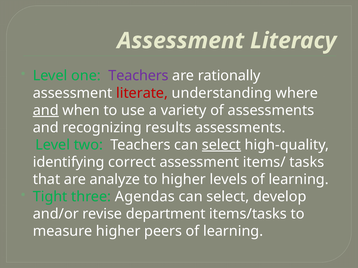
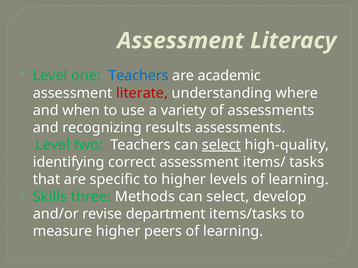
Teachers at (138, 76) colour: purple -> blue
rationally: rationally -> academic
and at (46, 110) underline: present -> none
analyze: analyze -> specific
Tight: Tight -> Skills
Agendas: Agendas -> Methods
